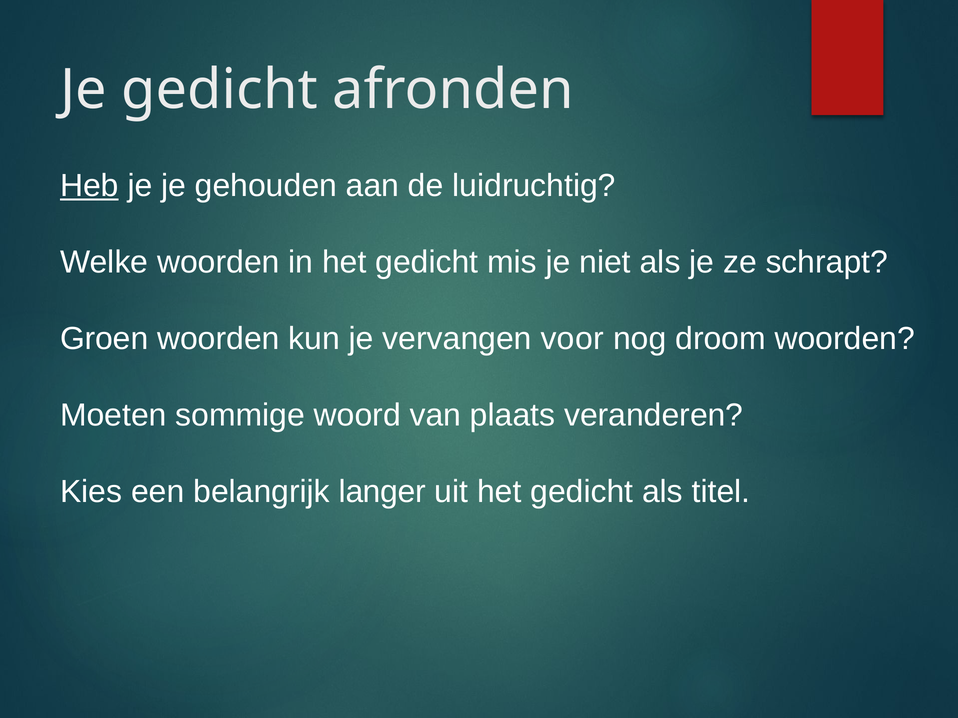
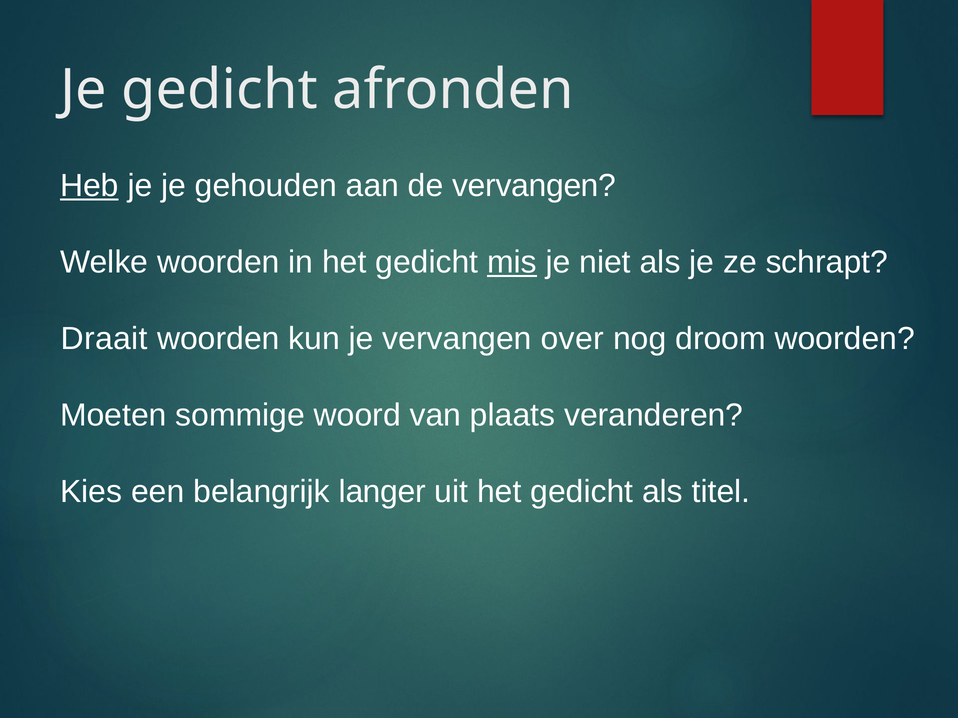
de luidruchtig: luidruchtig -> vervangen
mis underline: none -> present
Groen: Groen -> Draait
voor: voor -> over
